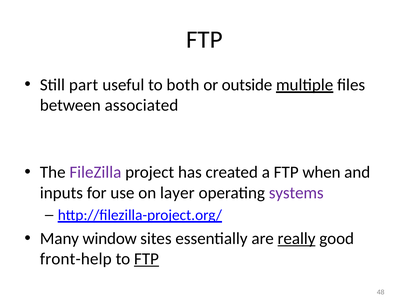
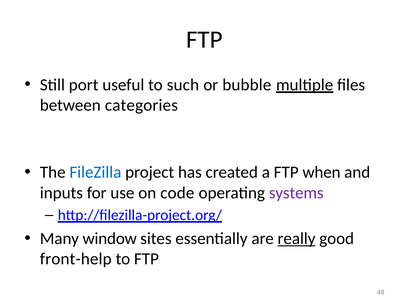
part: part -> port
both: both -> such
outside: outside -> bubble
associated: associated -> categories
FileZilla colour: purple -> blue
layer: layer -> code
FTP at (146, 260) underline: present -> none
